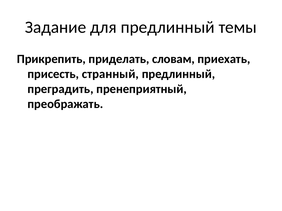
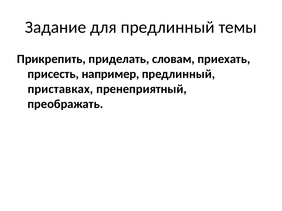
странный: странный -> например
преградить: преградить -> приставках
